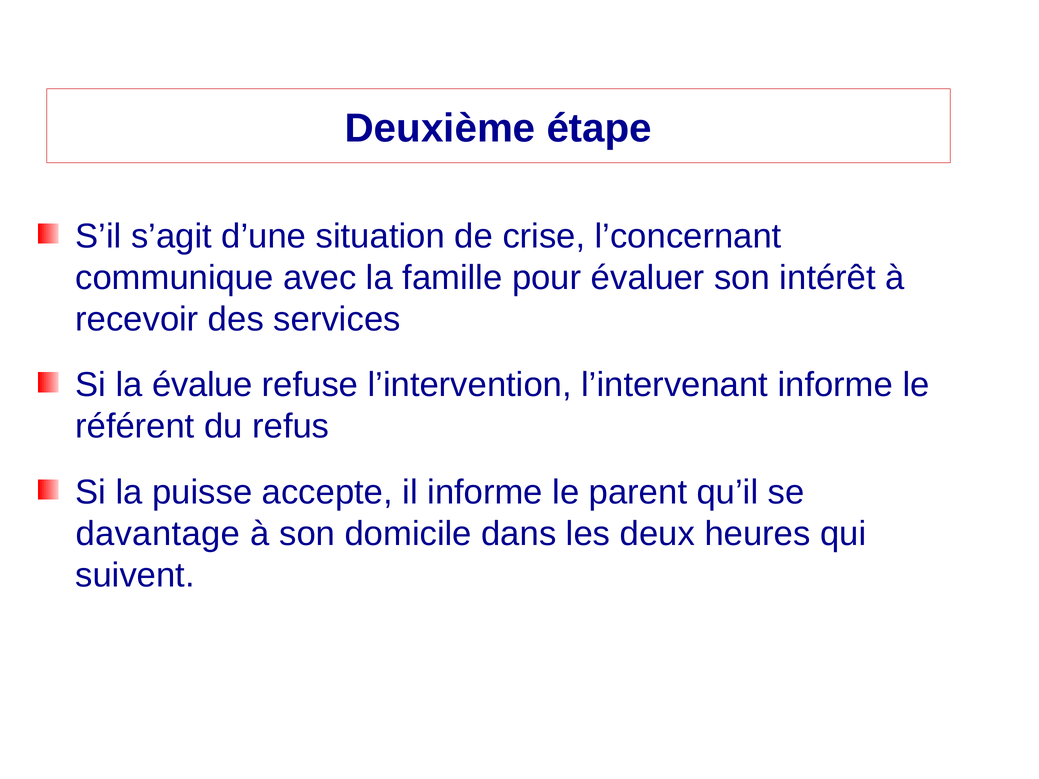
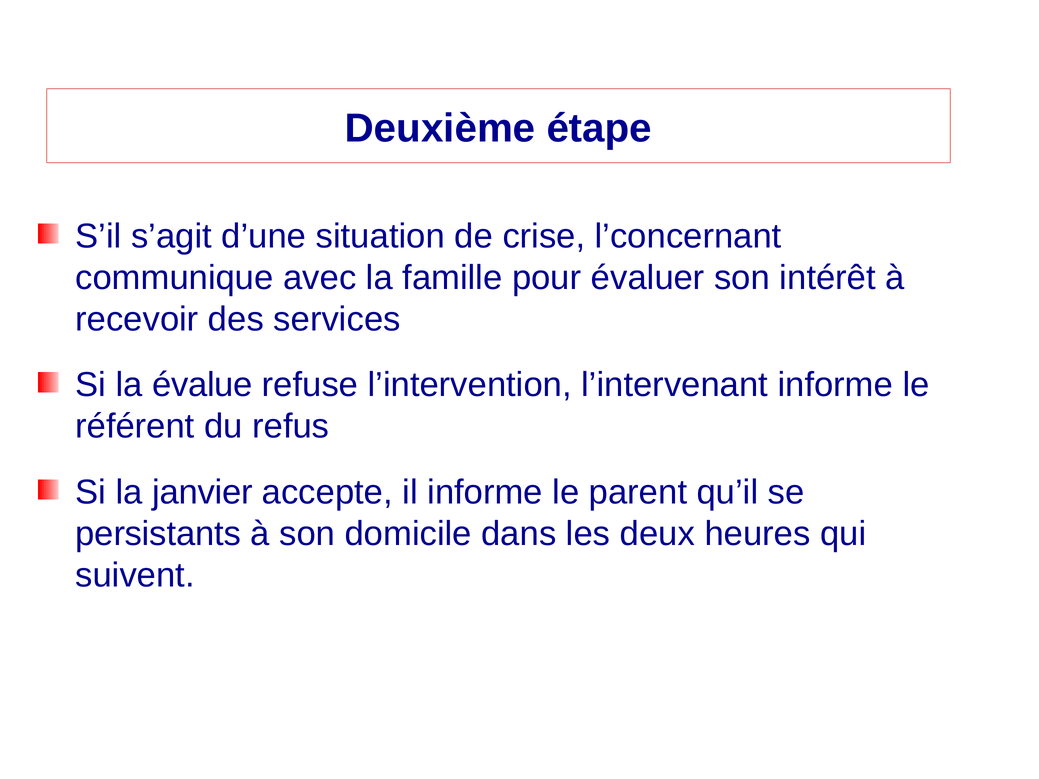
puisse: puisse -> janvier
davantage: davantage -> persistants
